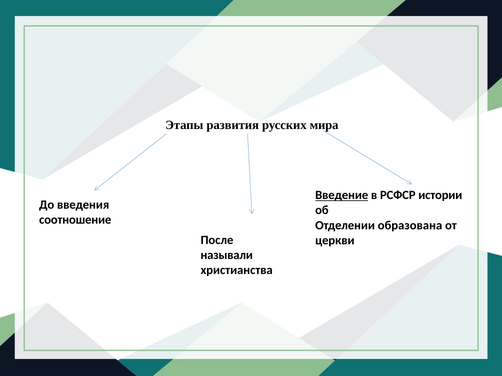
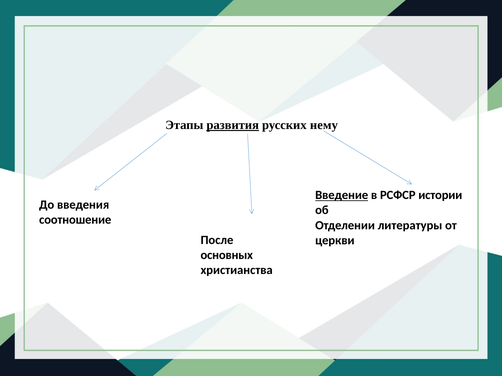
развития underline: none -> present
мира: мира -> нему
образована: образована -> литературы
называли: называли -> основных
